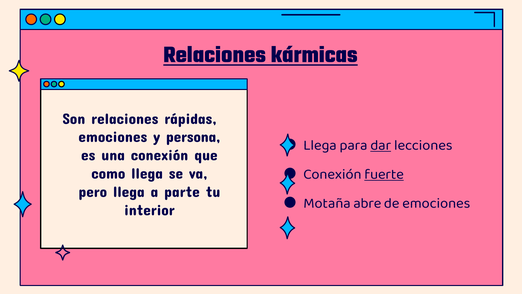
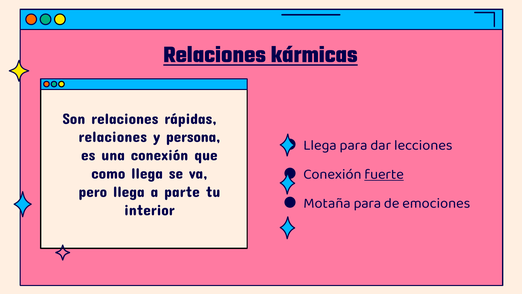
emociones at (113, 137): emociones -> relaciones
dar underline: present -> none
Motaña abre: abre -> para
